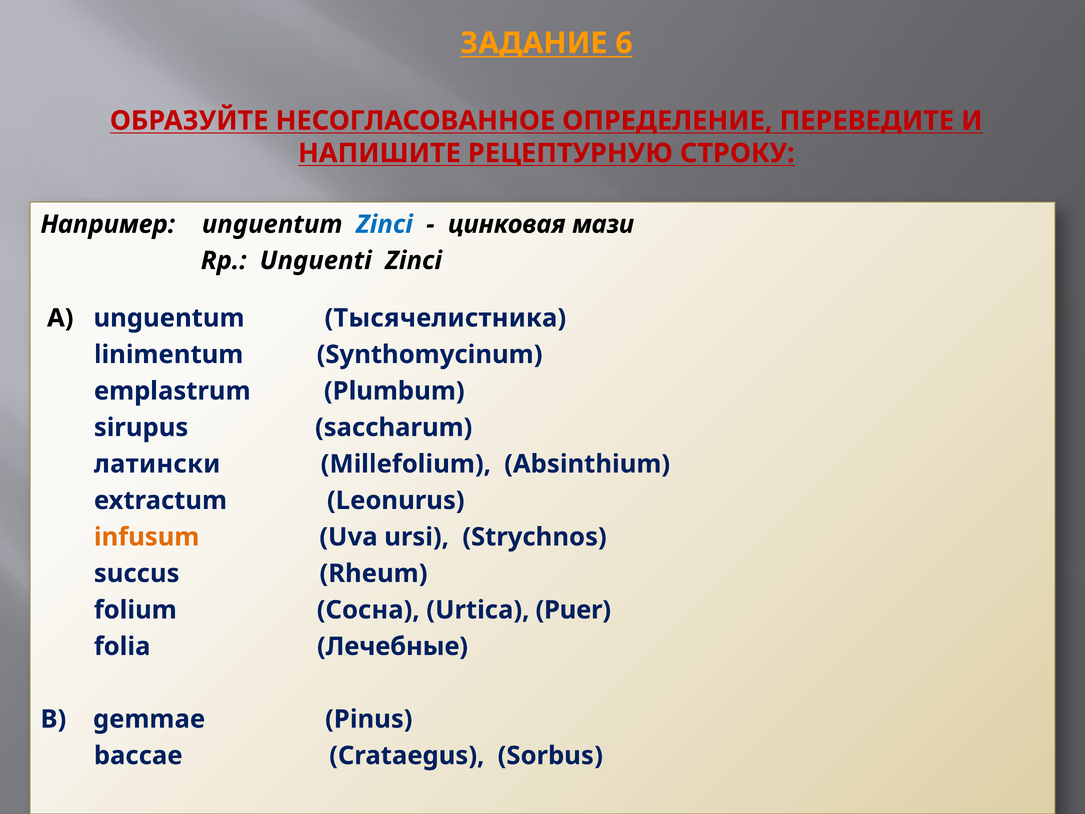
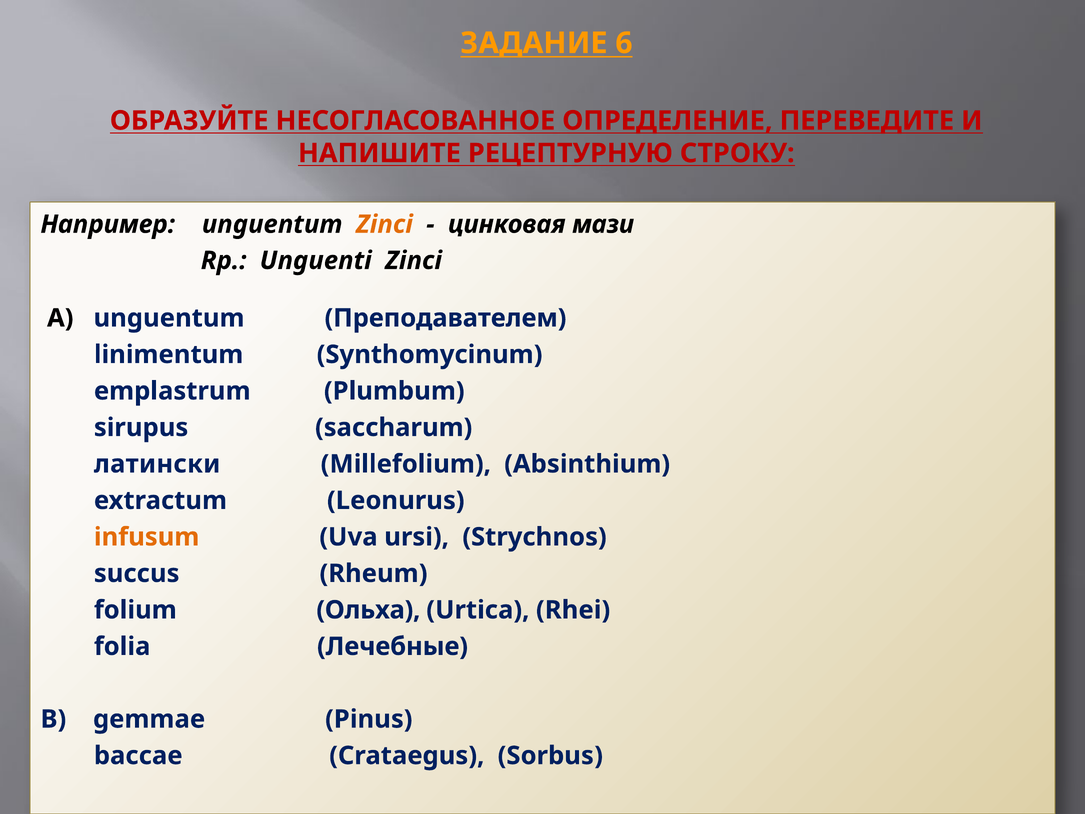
Zinci at (384, 224) colour: blue -> orange
Тысячелистника: Тысячелистника -> Преподавателем
Сосна: Сосна -> Ольха
Puer: Puer -> Rhei
